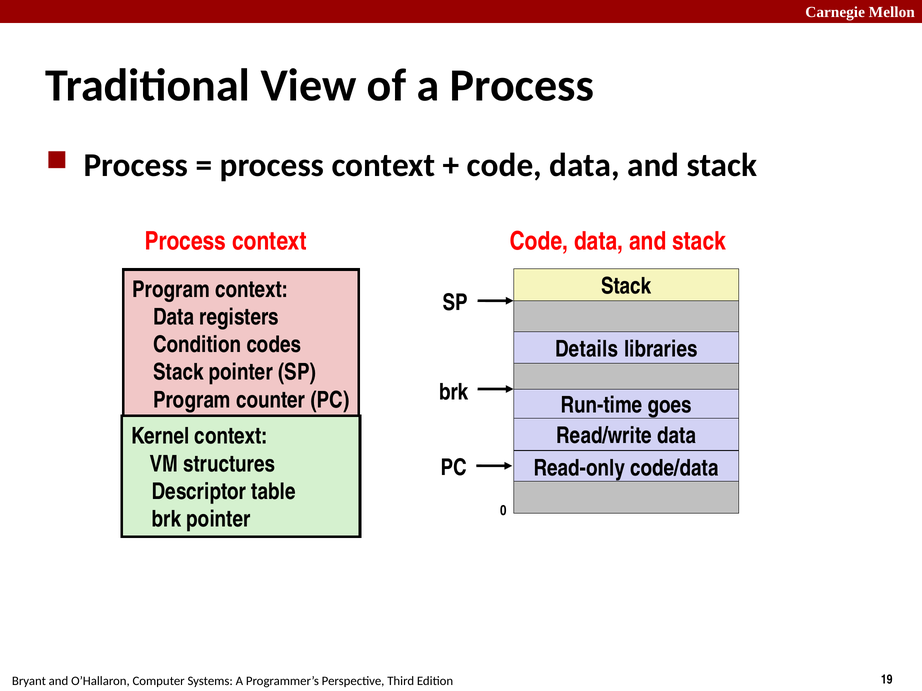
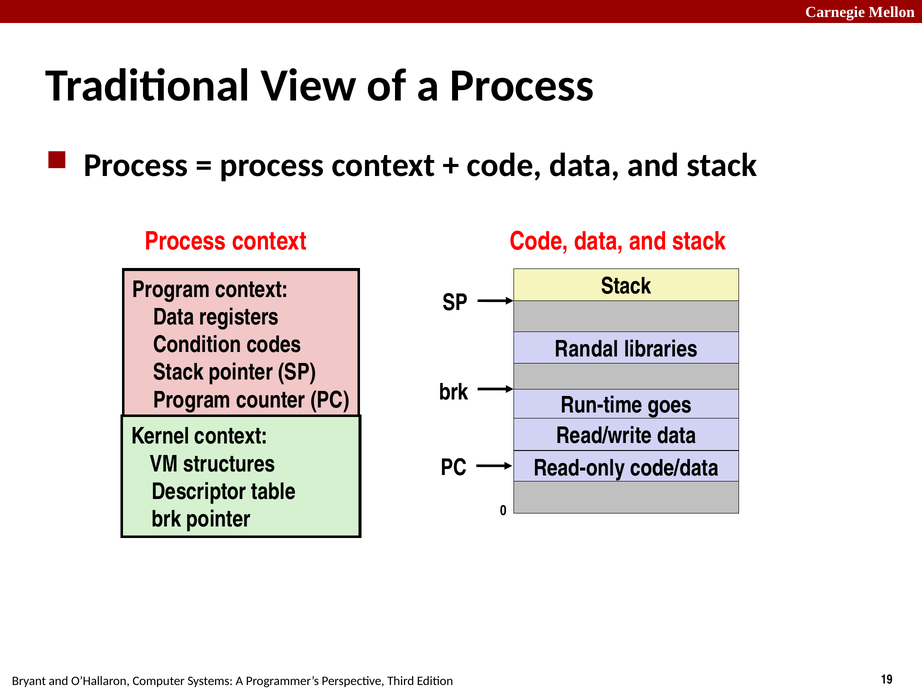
Details: Details -> Randal
